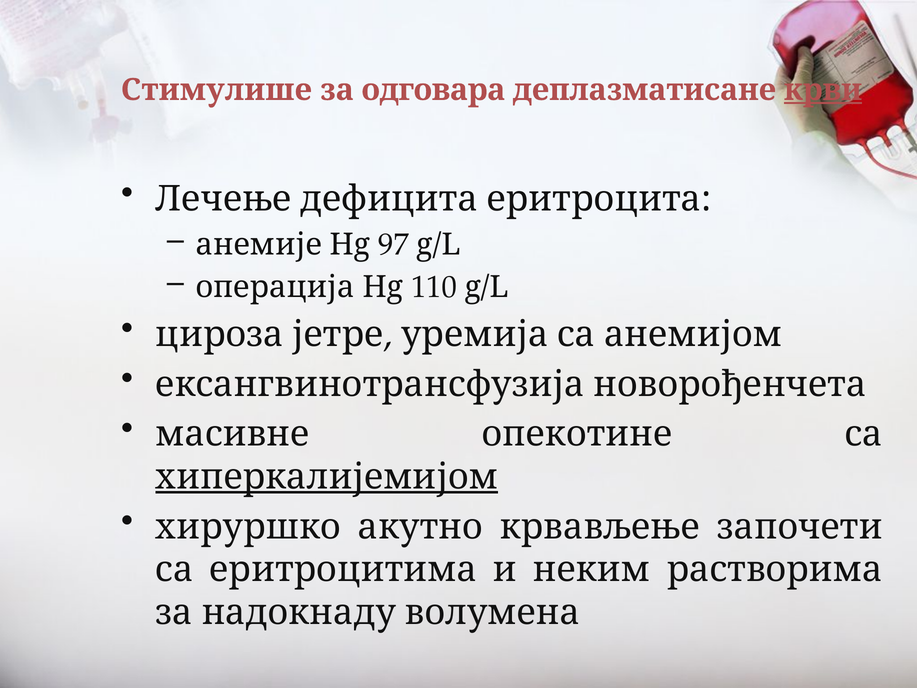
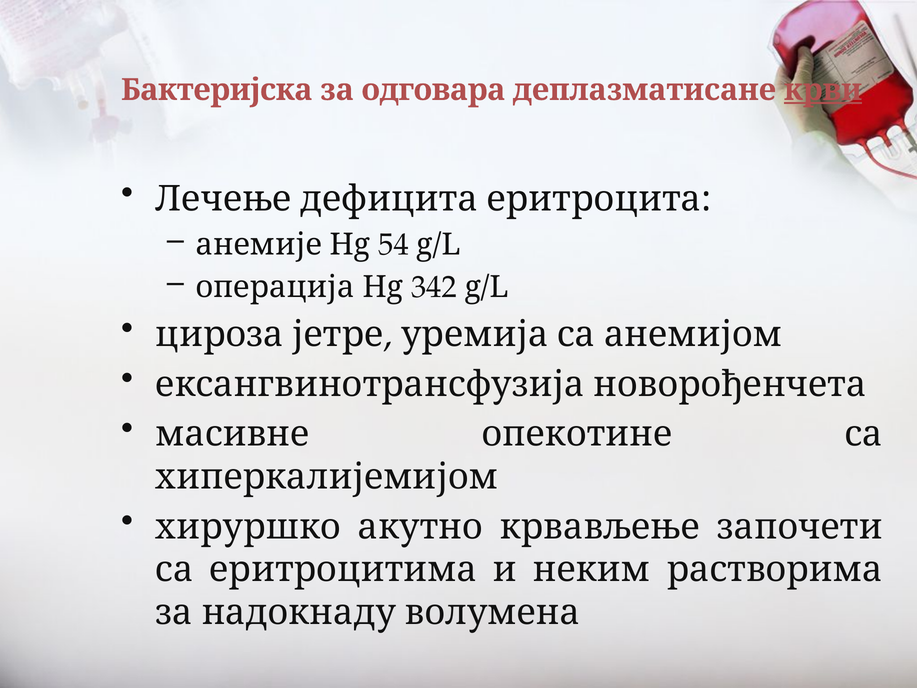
Стимулише: Стимулише -> Бактеријска
97: 97 -> 54
110: 110 -> 342
хиперкалијемијом underline: present -> none
